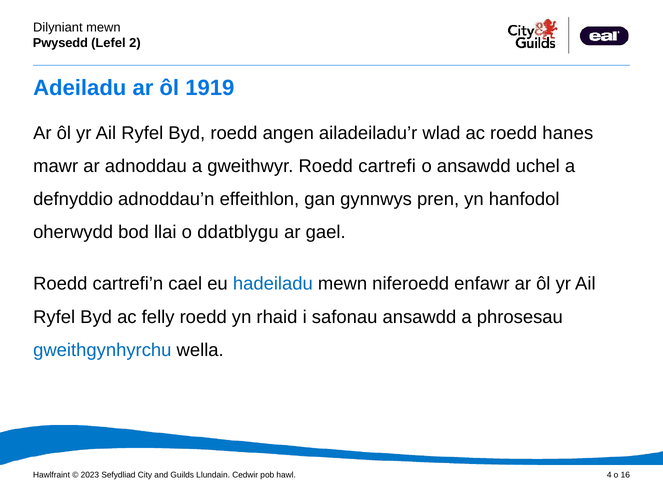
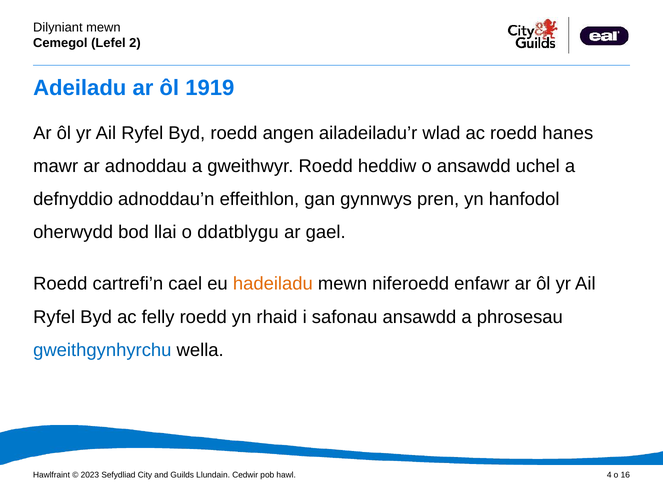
Pwysedd: Pwysedd -> Cemegol
cartrefi: cartrefi -> heddiw
hadeiladu colour: blue -> orange
